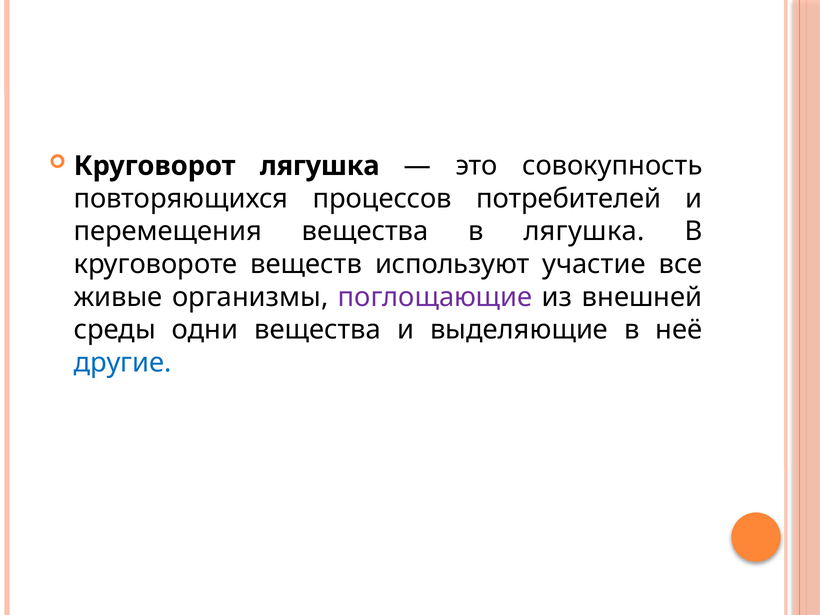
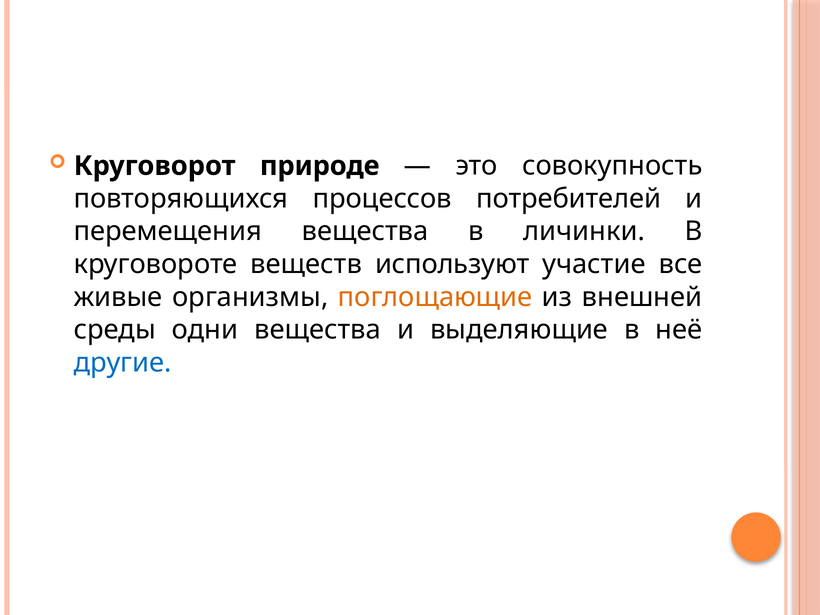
Круговорот лягушка: лягушка -> природе
в лягушка: лягушка -> личинки
поглощающие colour: purple -> orange
